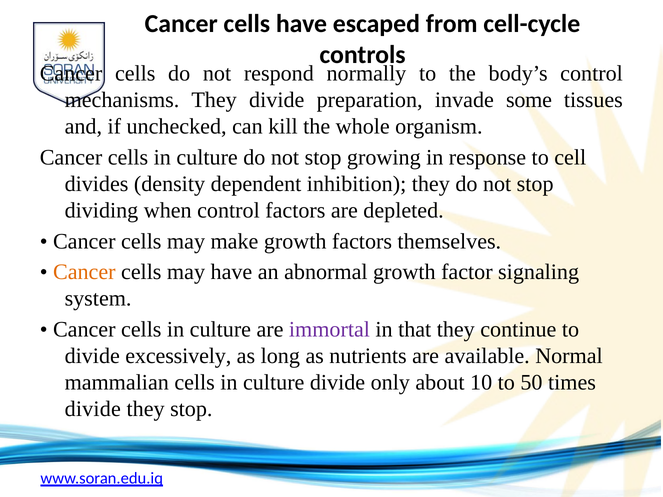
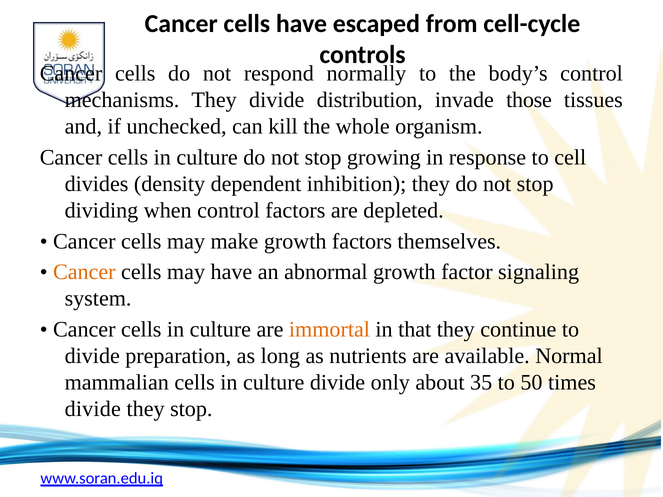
preparation: preparation -> distribution
some: some -> those
immortal colour: purple -> orange
excessively: excessively -> preparation
10: 10 -> 35
